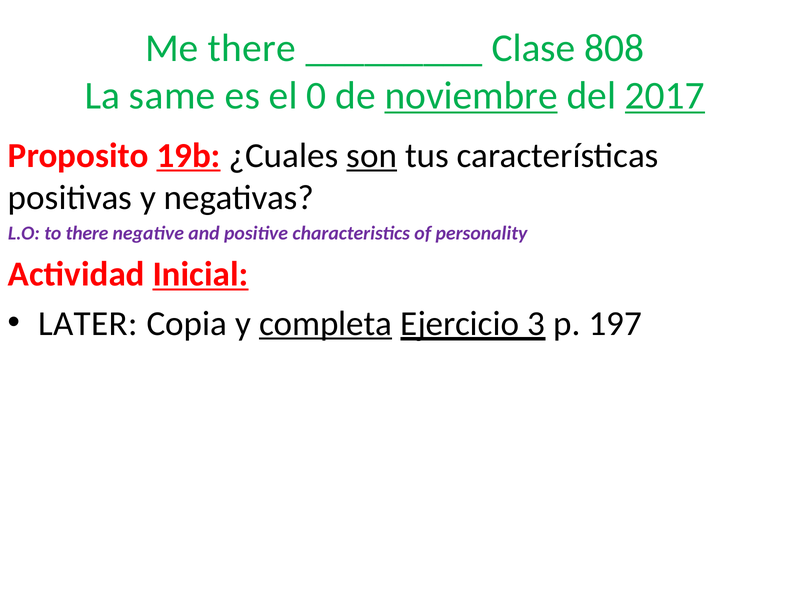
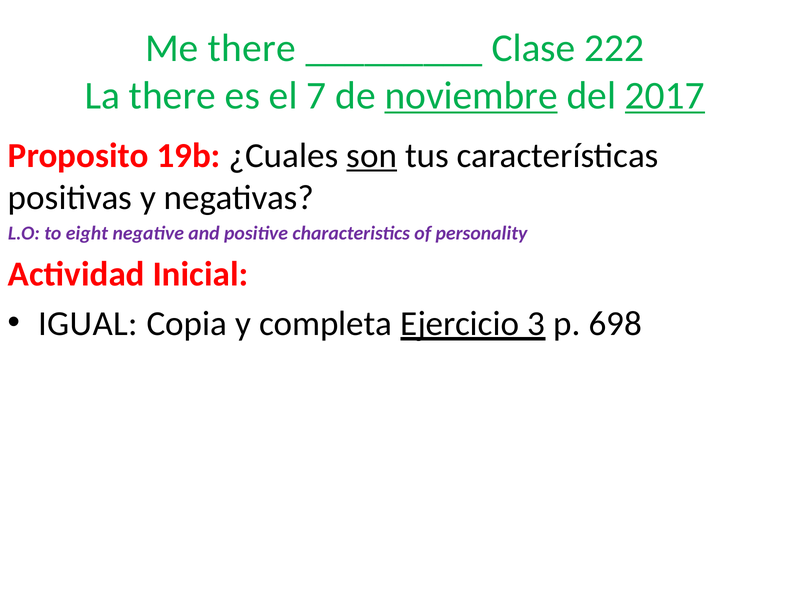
808: 808 -> 222
La same: same -> there
0: 0 -> 7
19b underline: present -> none
to there: there -> eight
Inicial underline: present -> none
LATER: LATER -> IGUAL
completa underline: present -> none
197: 197 -> 698
